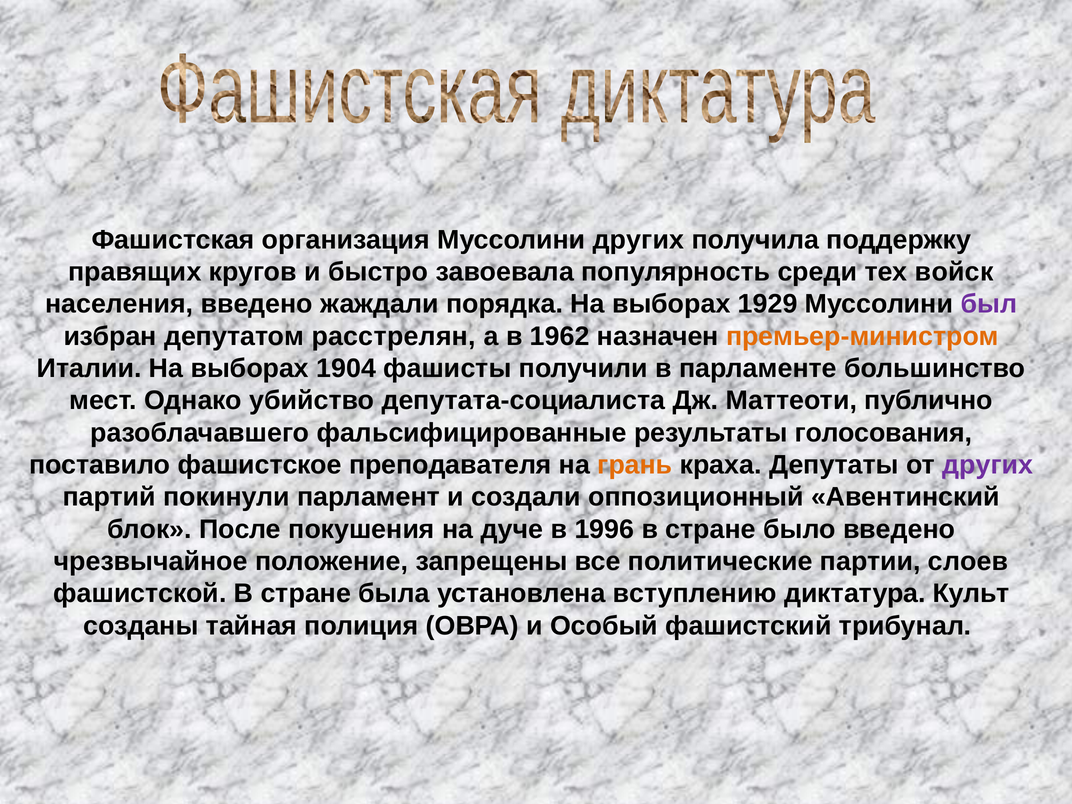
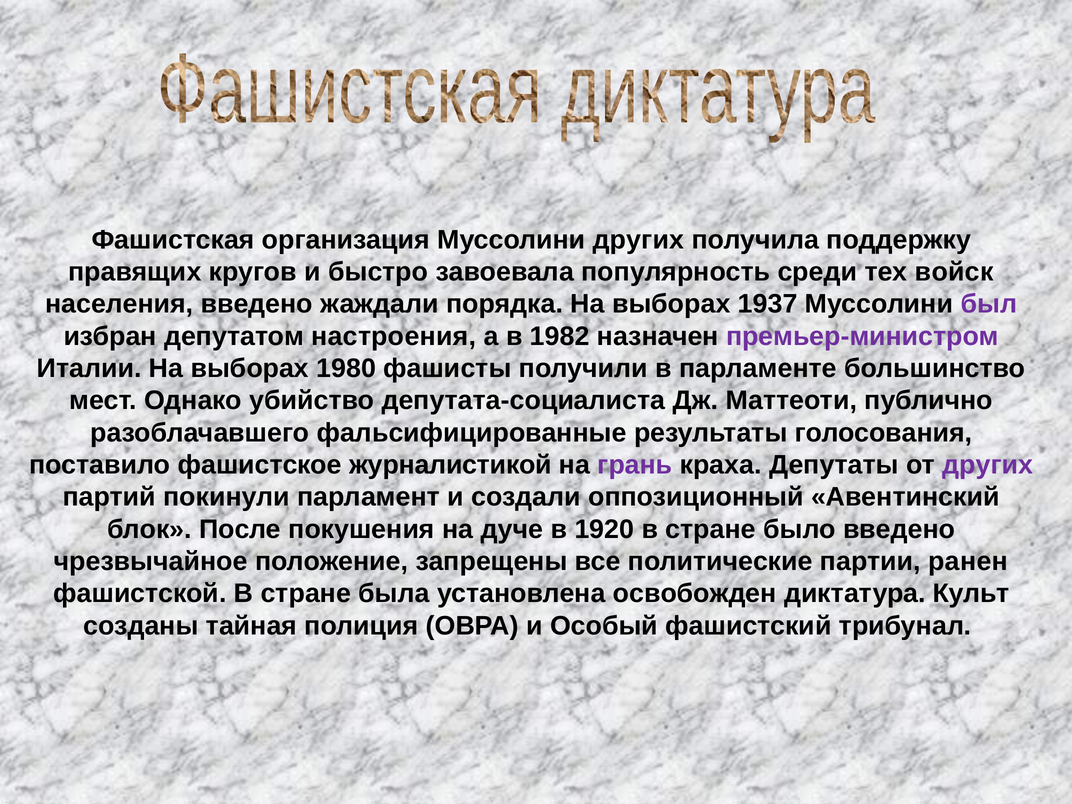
1929: 1929 -> 1937
расстрелян: расстрелян -> настроения
1962: 1962 -> 1982
премьер-министром colour: orange -> purple
1904: 1904 -> 1980
преподавателя: преподавателя -> журналистикой
грань colour: orange -> purple
1996: 1996 -> 1920
слоев: слоев -> ранен
вступлению: вступлению -> освобожден
